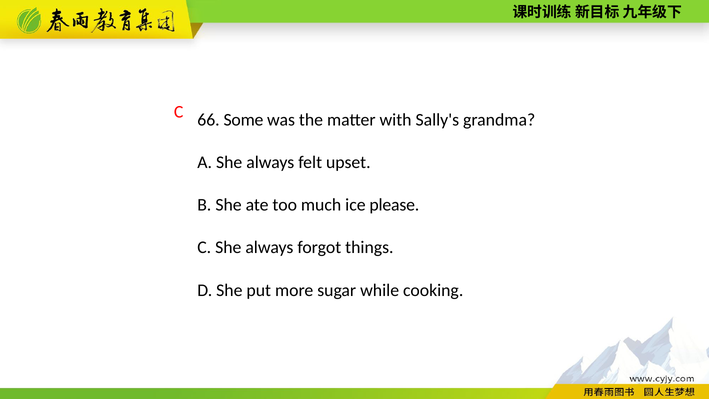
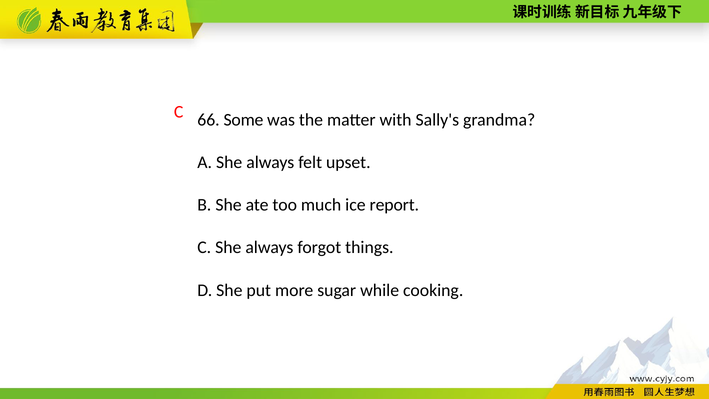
please: please -> report
